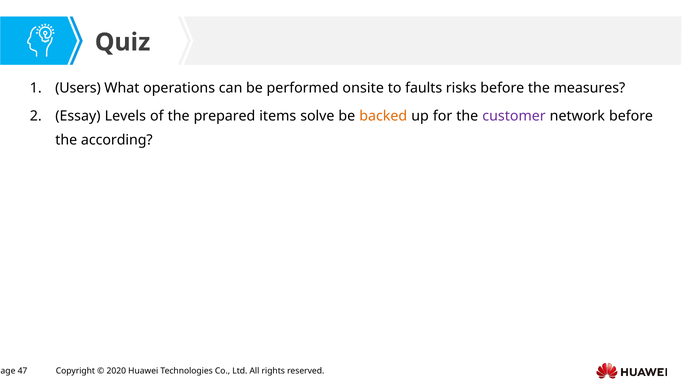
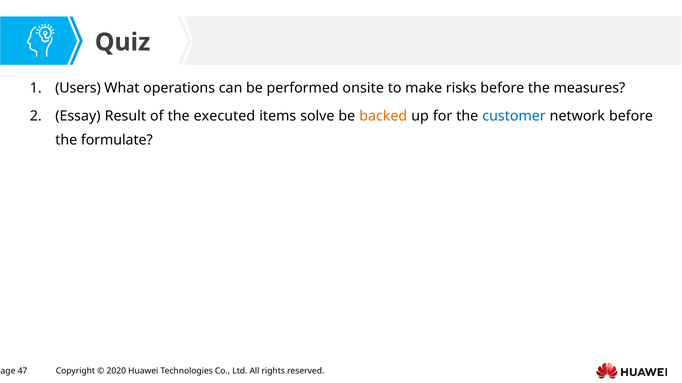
faults: faults -> make
Levels: Levels -> Result
prepared: prepared -> executed
customer colour: purple -> blue
according: according -> formulate
